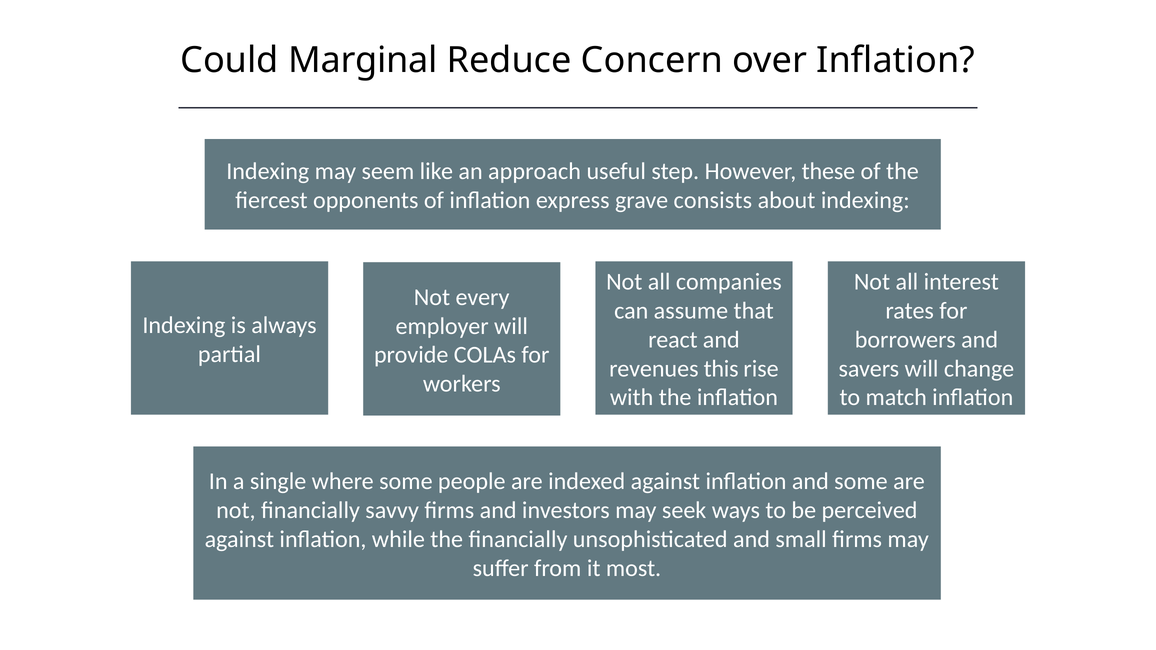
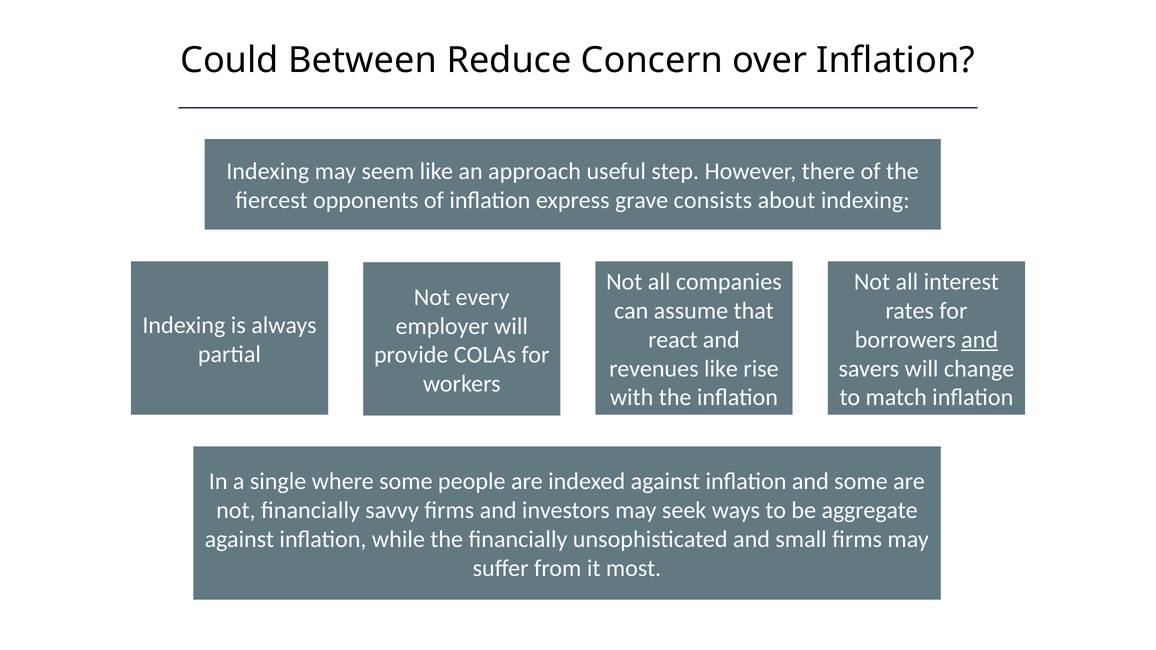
Marginal: Marginal -> Between
these: these -> there
and at (980, 340) underline: none -> present
revenues this: this -> like
perceived: perceived -> aggregate
